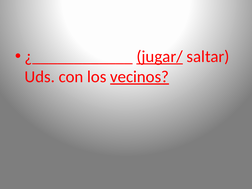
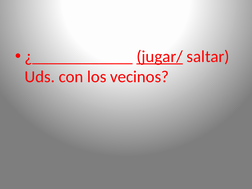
vecinos underline: present -> none
